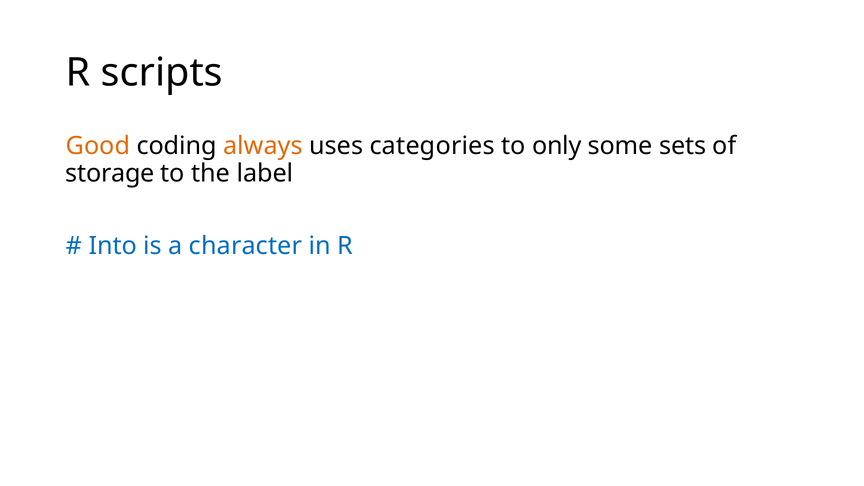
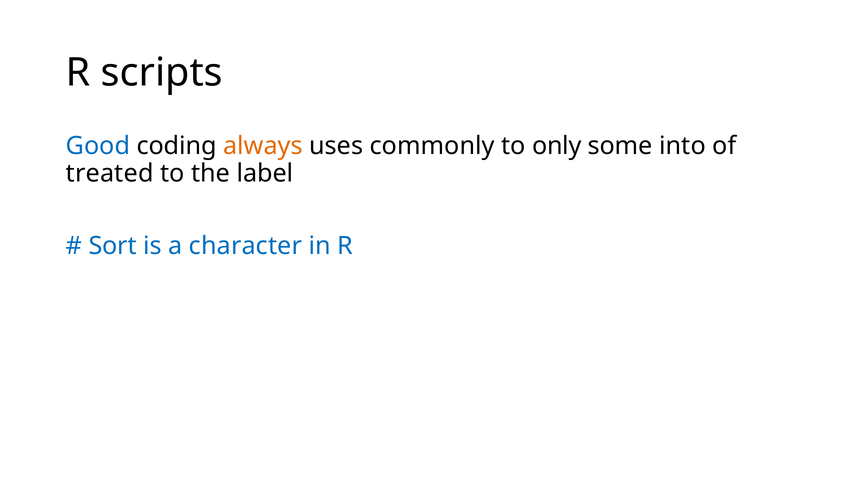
Good colour: orange -> blue
categories: categories -> commonly
sets: sets -> into
storage: storage -> treated
Into: Into -> Sort
